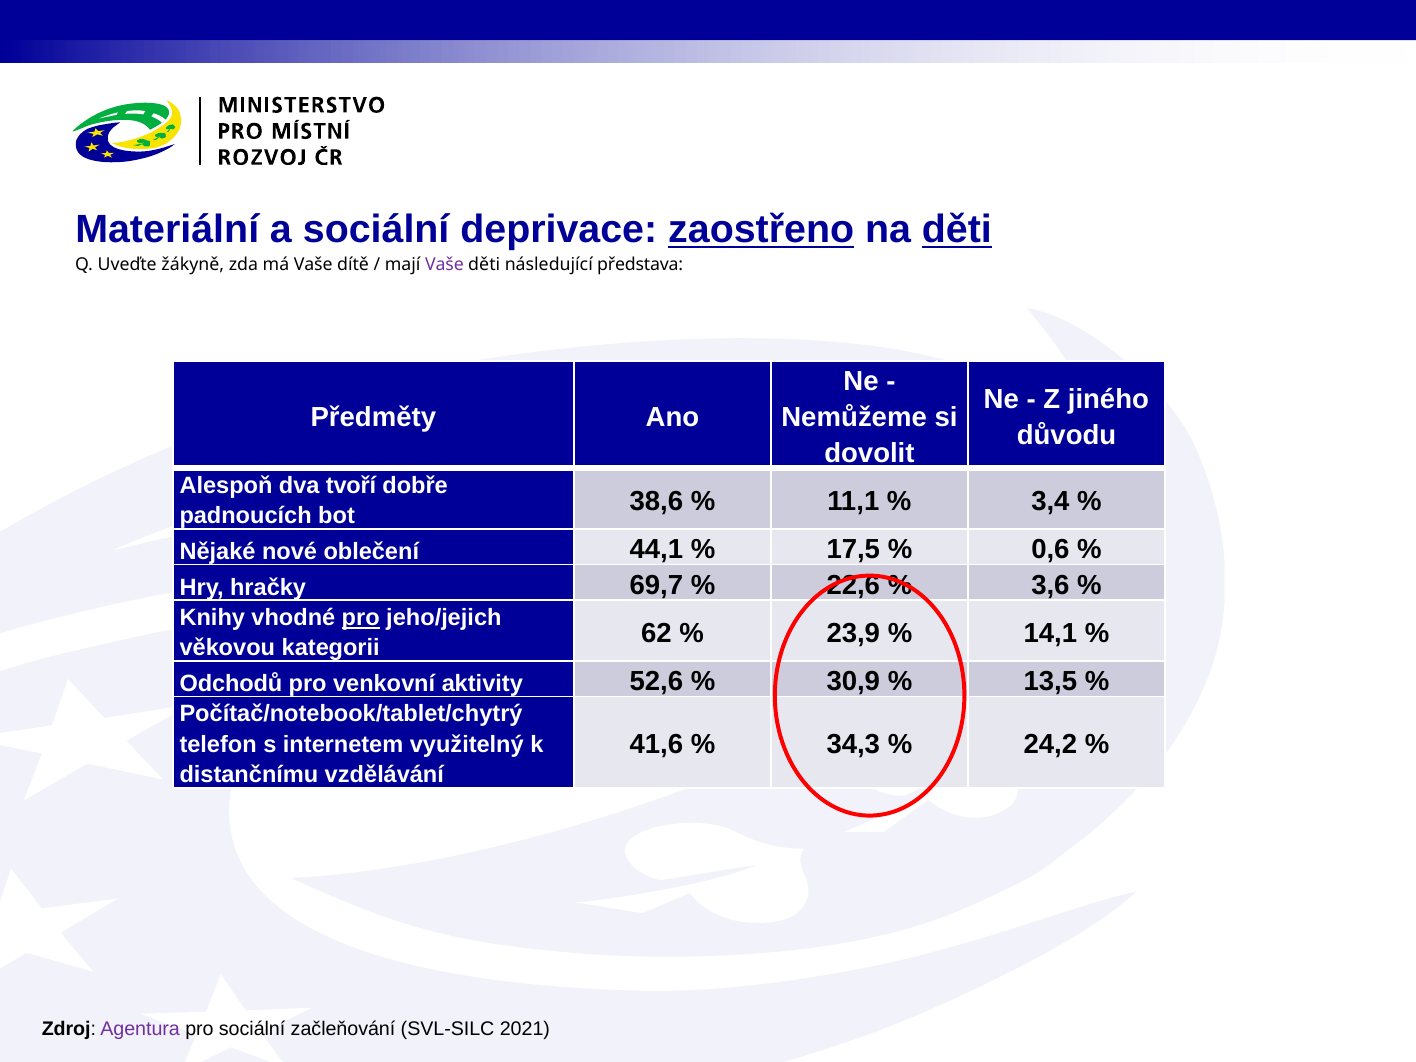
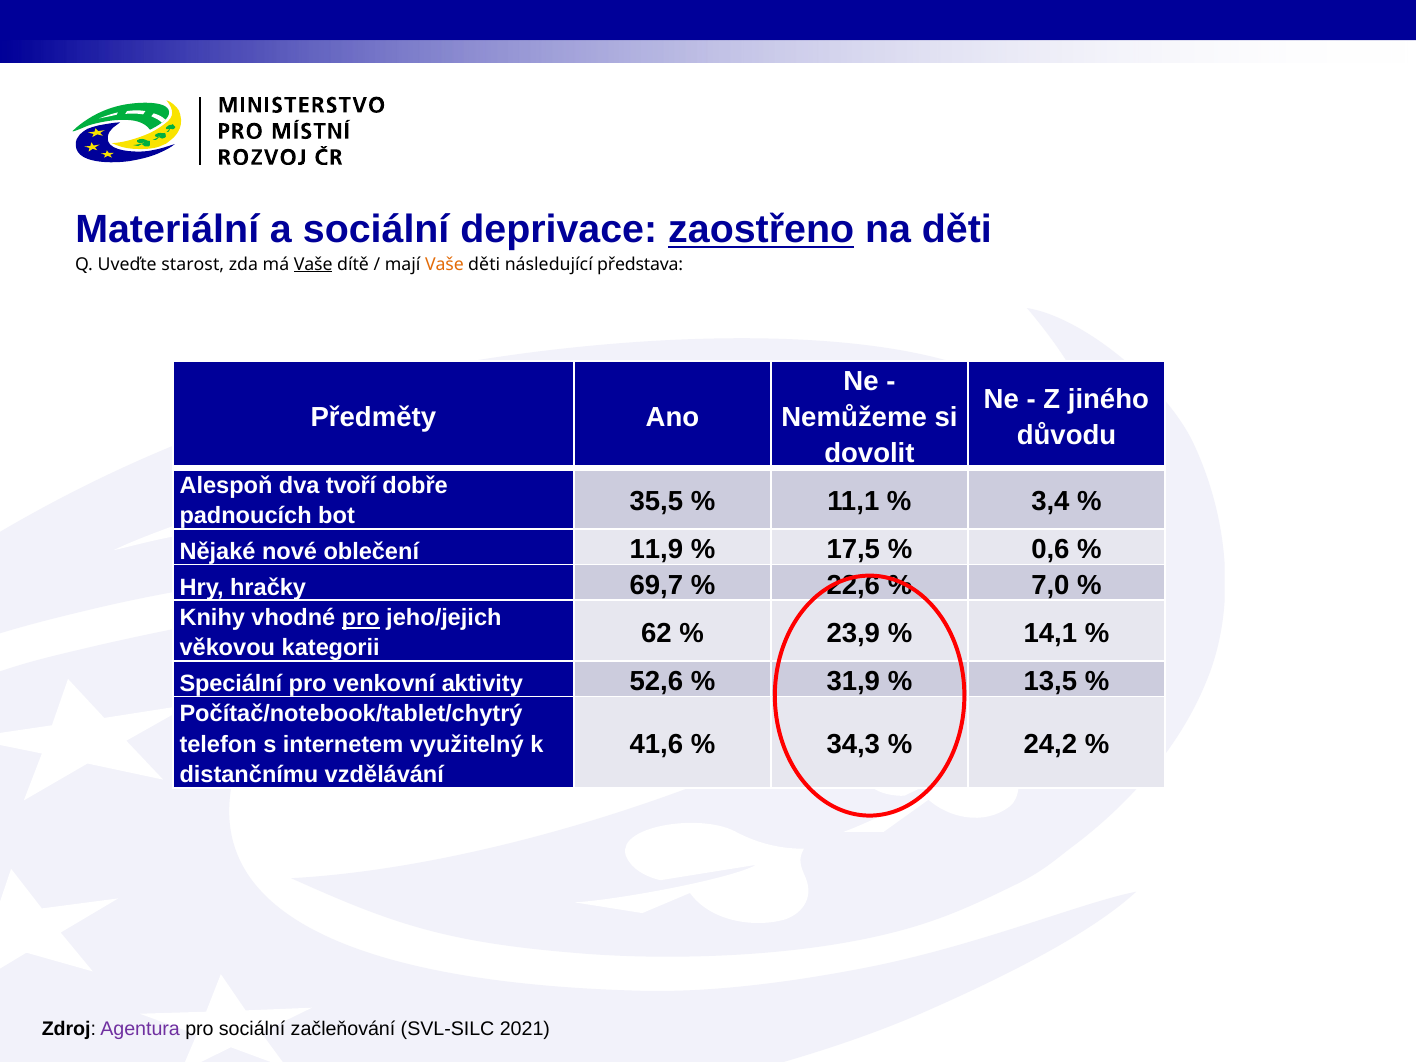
děti at (957, 230) underline: present -> none
žákyně: žákyně -> starost
Vaše at (313, 264) underline: none -> present
Vaše at (444, 264) colour: purple -> orange
38,6: 38,6 -> 35,5
44,1: 44,1 -> 11,9
3,6: 3,6 -> 7,0
Odchodů: Odchodů -> Speciální
30,9: 30,9 -> 31,9
